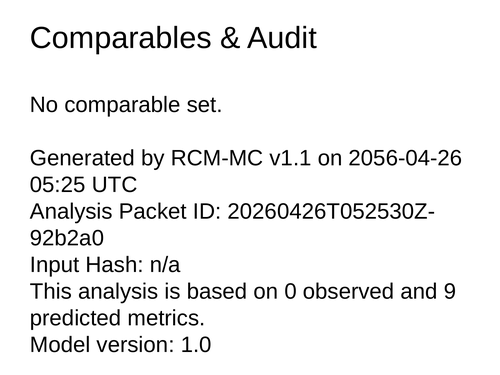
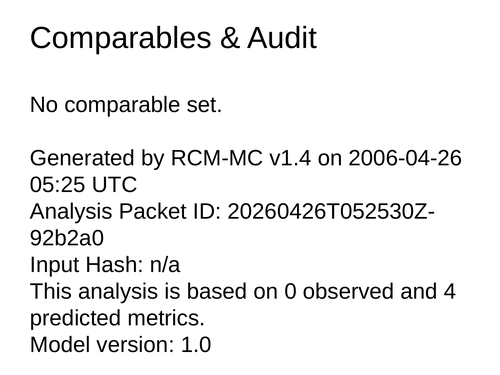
v1.1: v1.1 -> v1.4
2056-04-26: 2056-04-26 -> 2006-04-26
9: 9 -> 4
